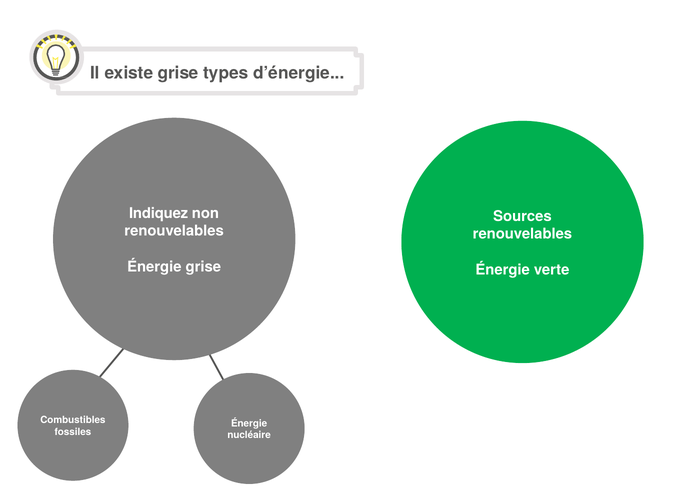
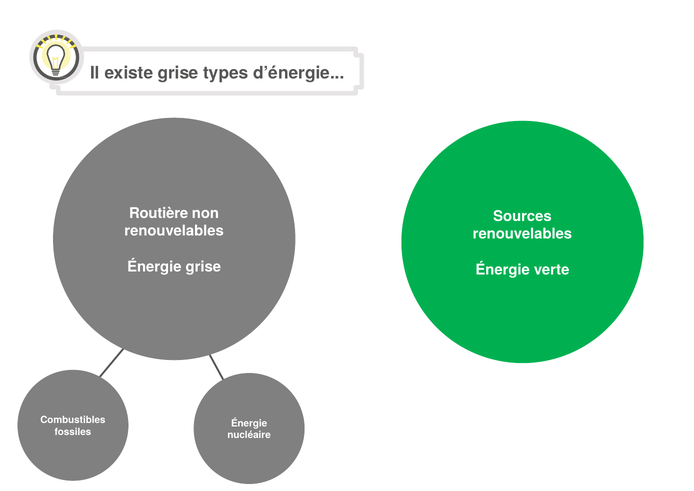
Indiquez: Indiquez -> Routière
